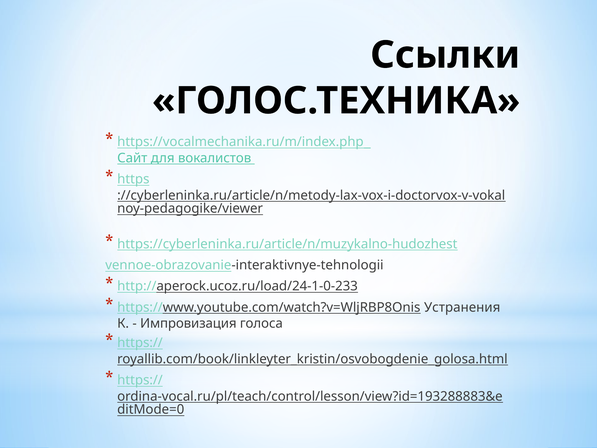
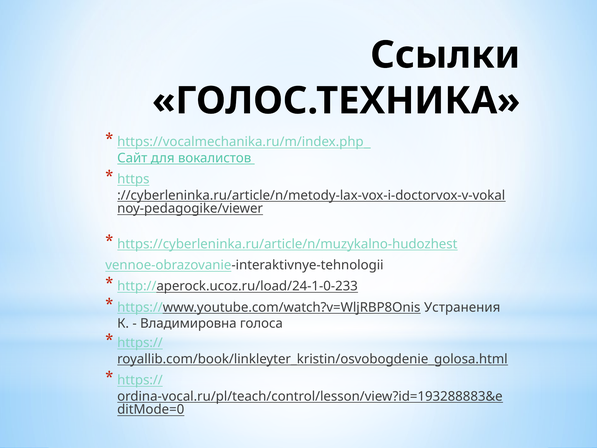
Импровизация: Импровизация -> Владимировна
